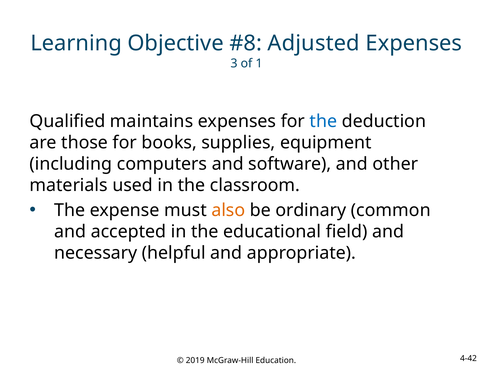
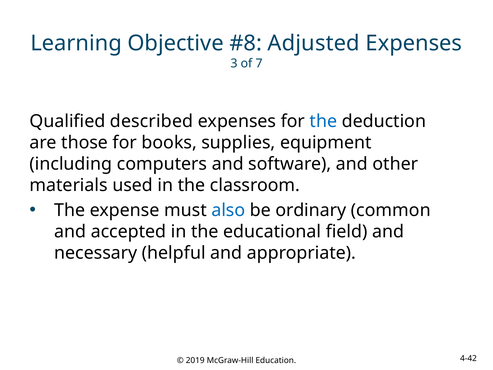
1: 1 -> 7
maintains: maintains -> described
also colour: orange -> blue
